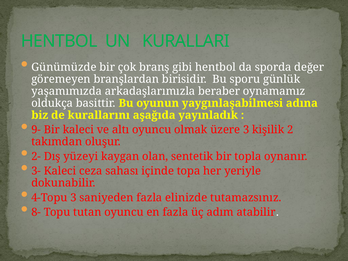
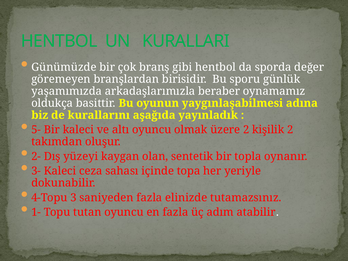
9-: 9- -> 5-
üzere 3: 3 -> 2
8-: 8- -> 1-
